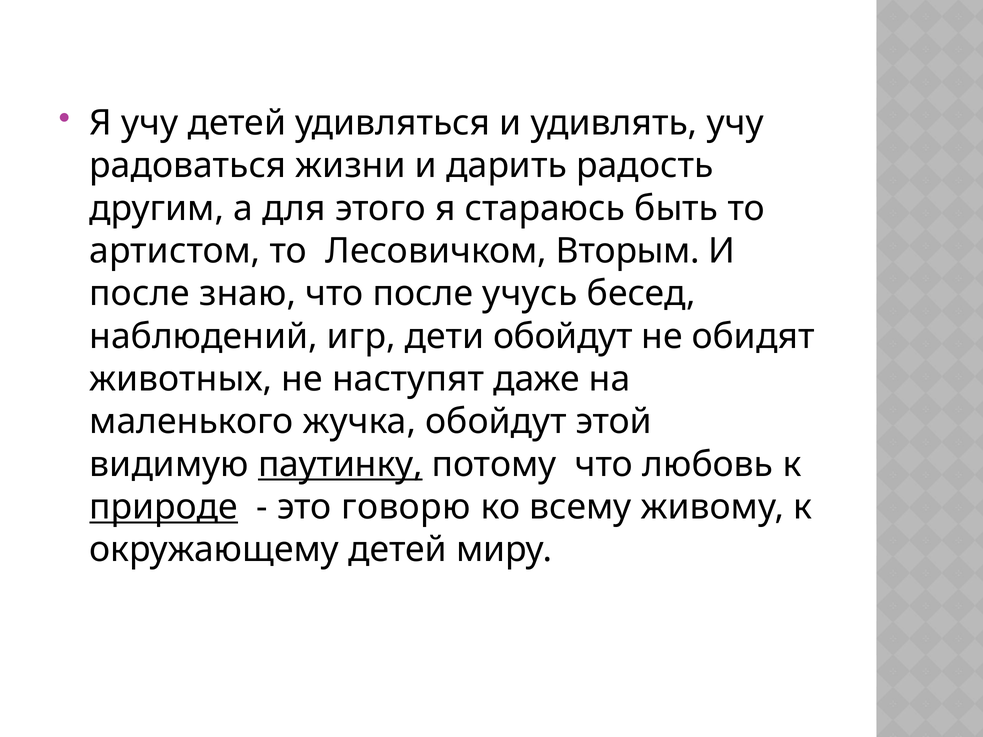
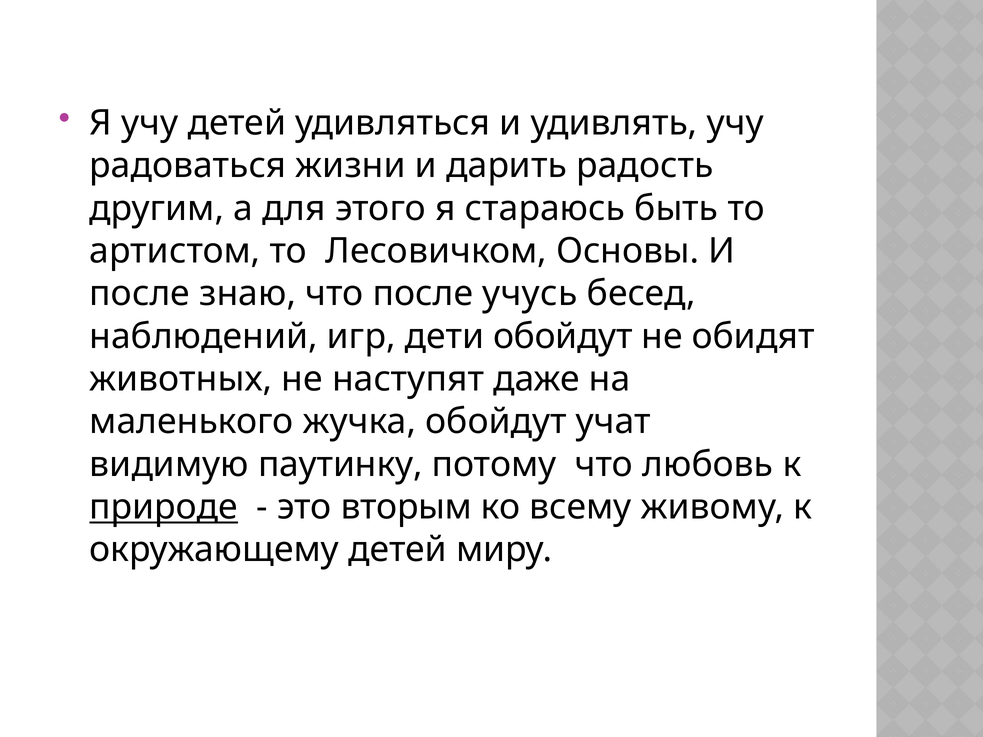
Вторым: Вторым -> Основы
этой: этой -> учат
паутинку underline: present -> none
говорю: говорю -> вторым
